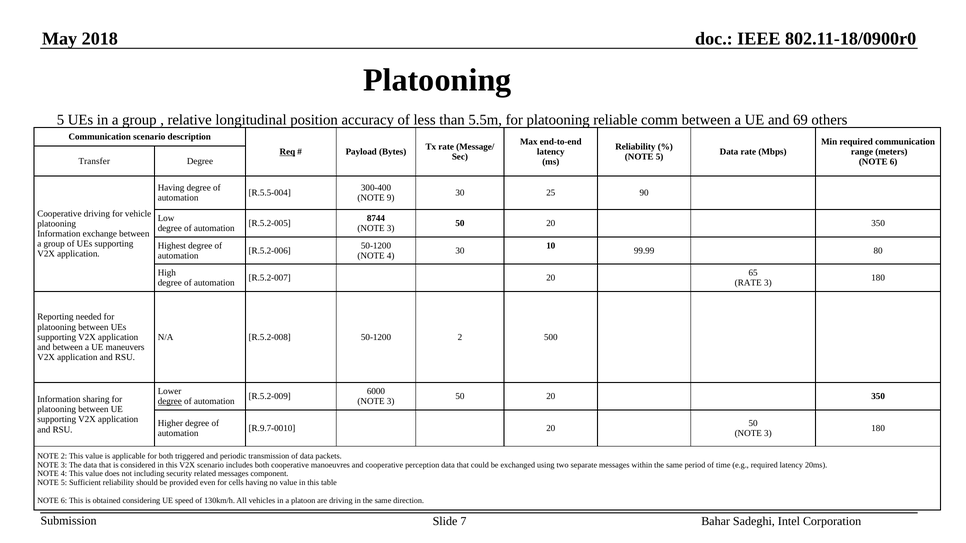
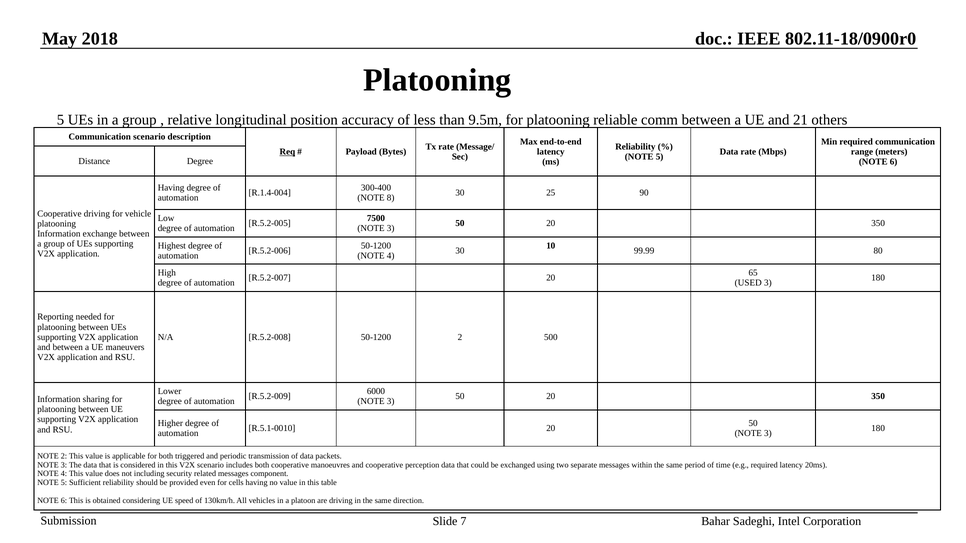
5.5m: 5.5m -> 9.5m
69: 69 -> 21
Transfer: Transfer -> Distance
R.5.5-004: R.5.5-004 -> R.1.4-004
9: 9 -> 8
8744: 8744 -> 7500
RATE at (748, 283): RATE -> USED
degree at (170, 402) underline: present -> none
R.9.7-0010: R.9.7-0010 -> R.5.1-0010
